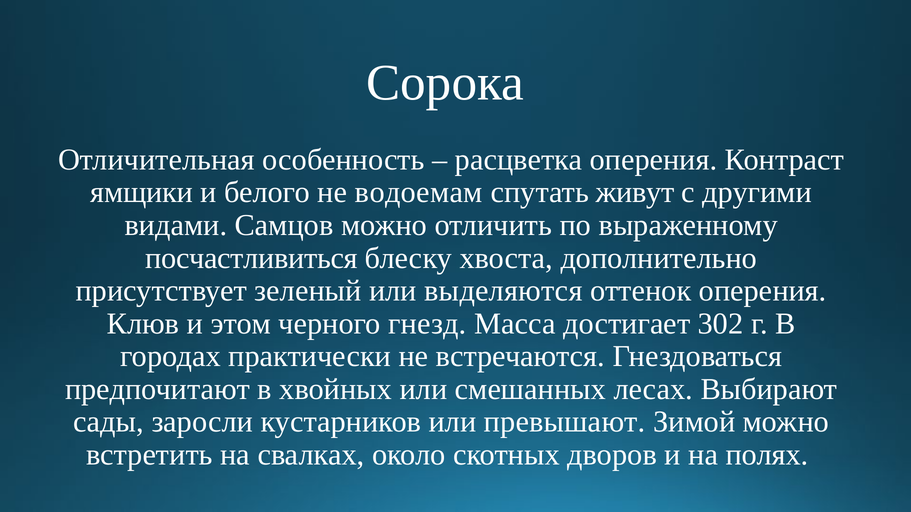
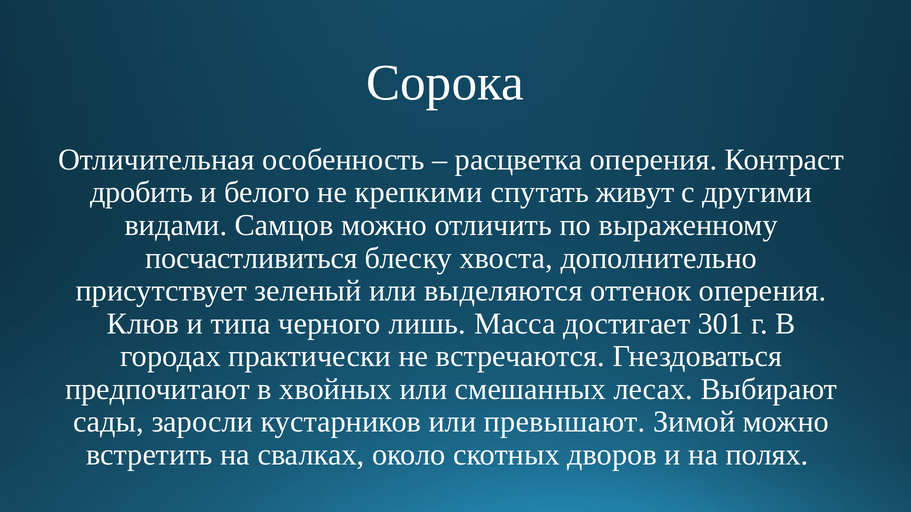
ямщики: ямщики -> дробить
водоемам: водоемам -> крепкими
этом: этом -> типа
гнезд: гнезд -> лишь
302: 302 -> 301
